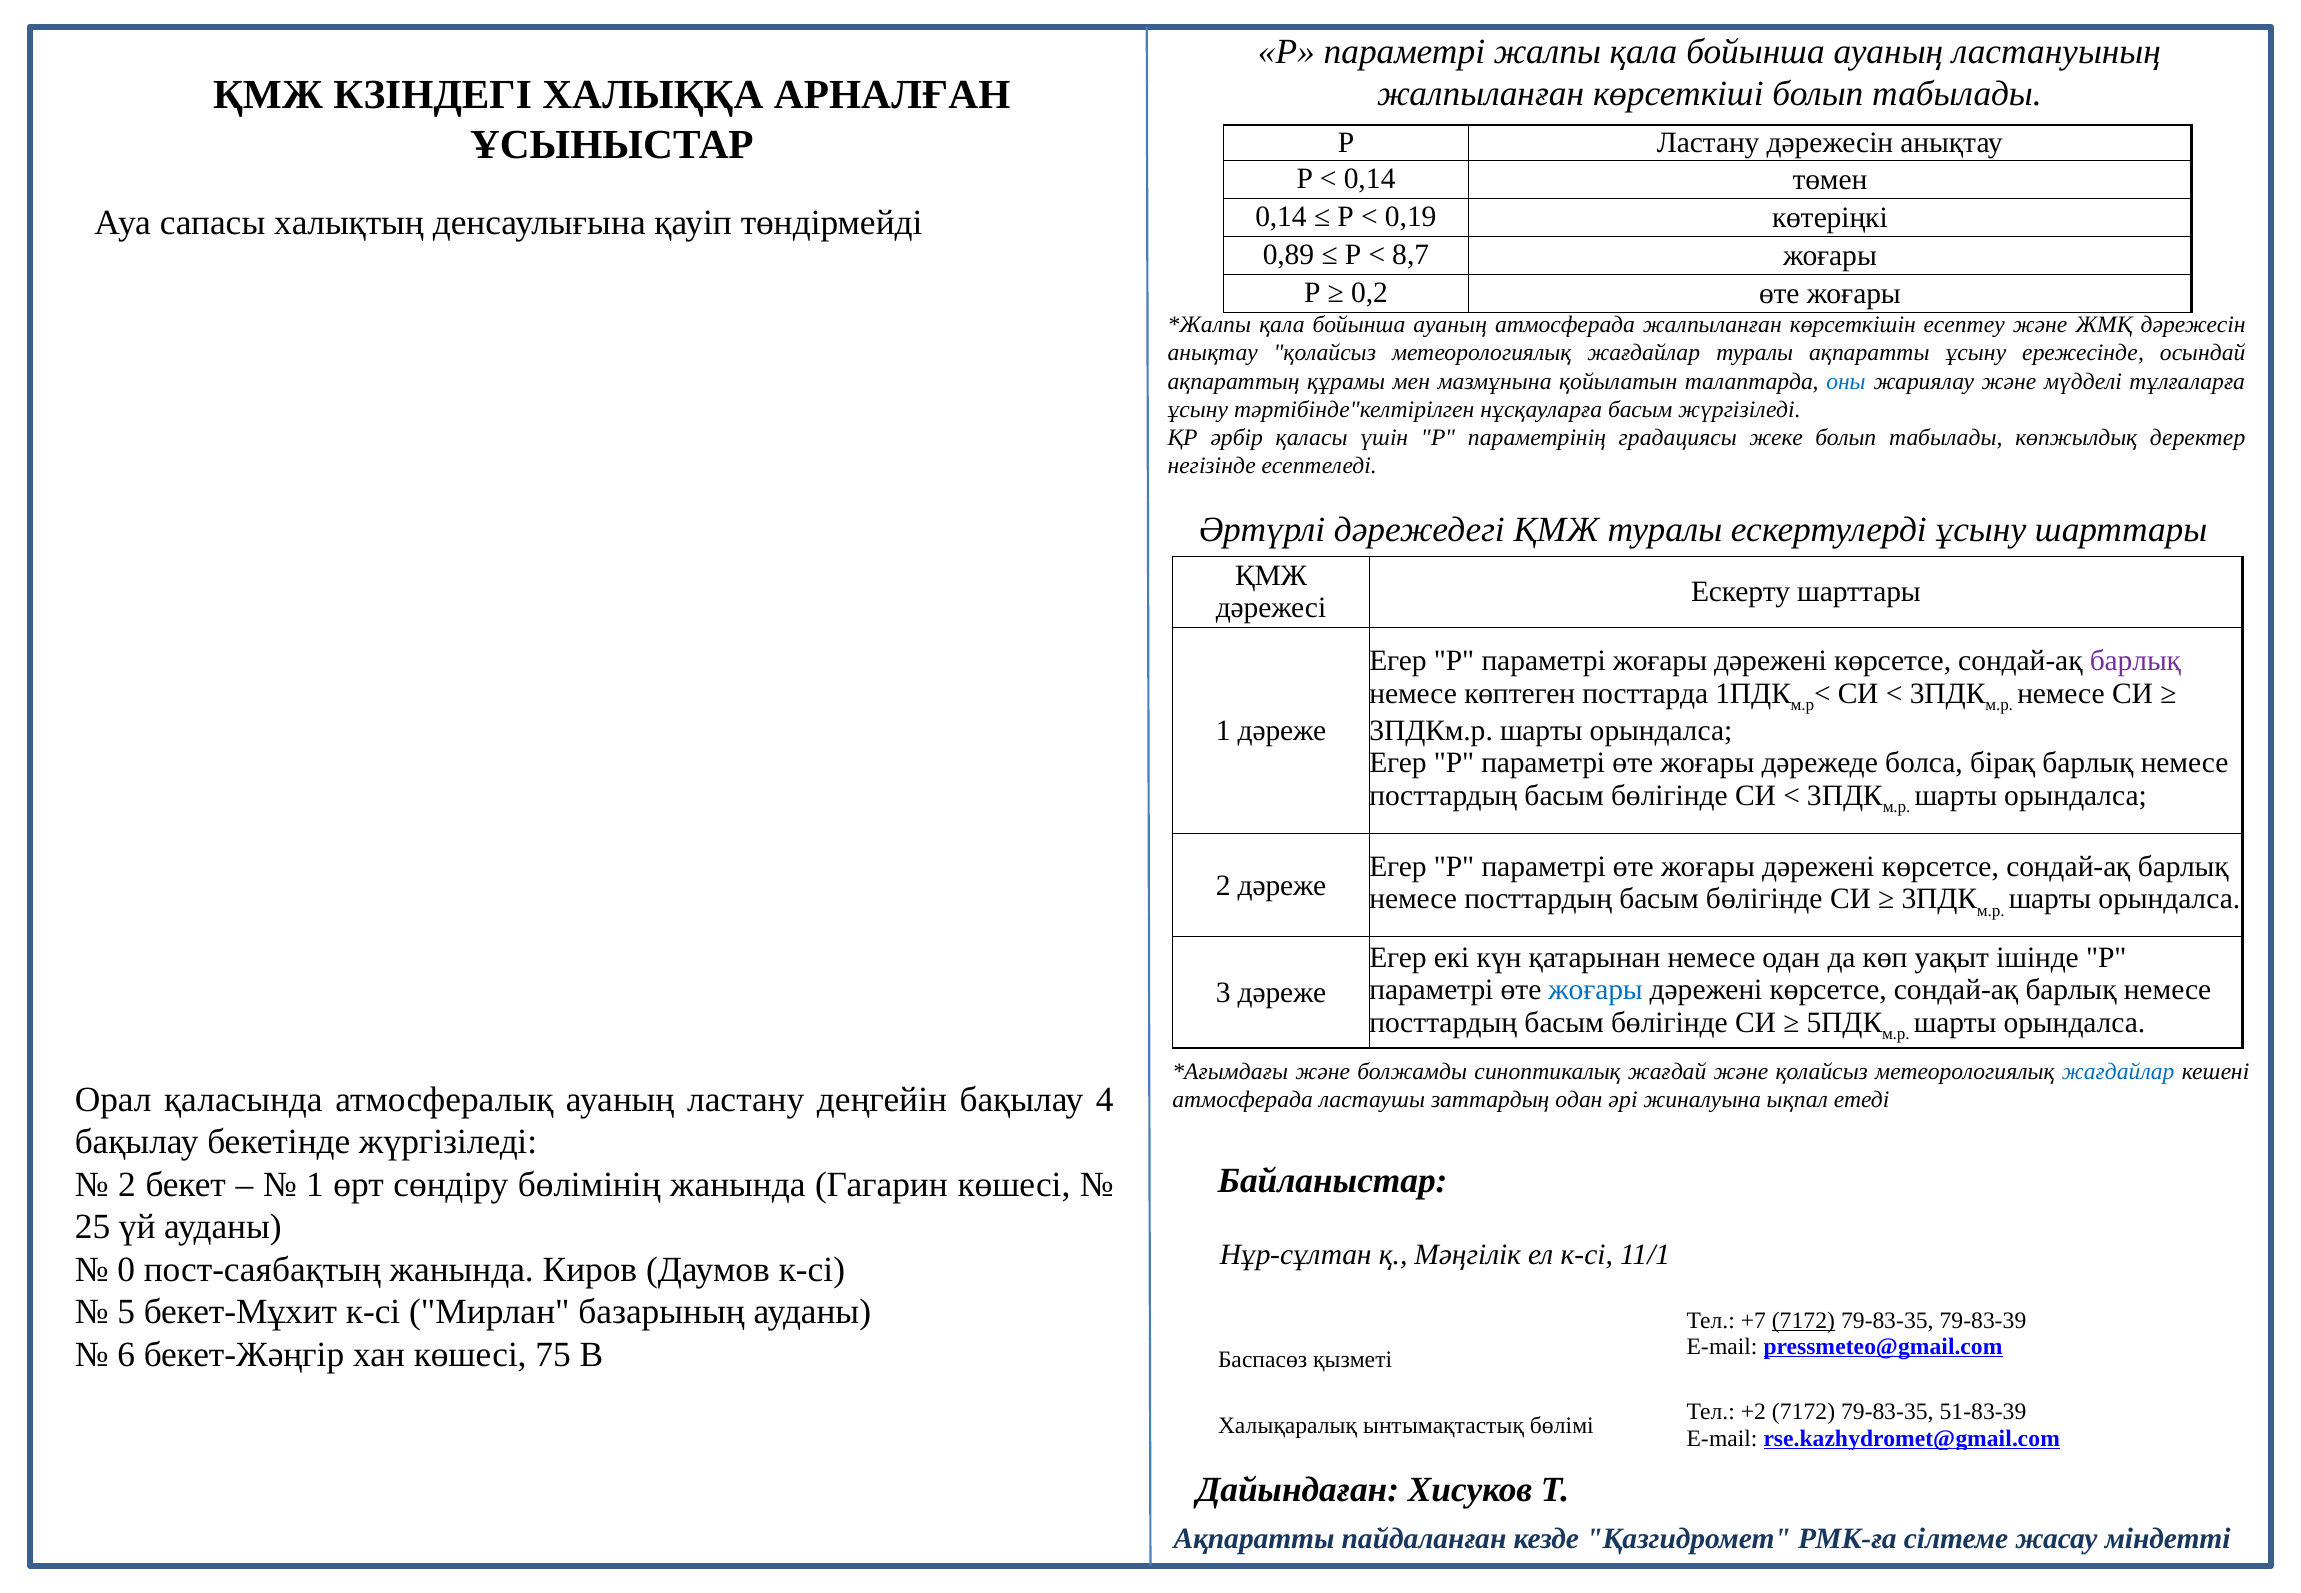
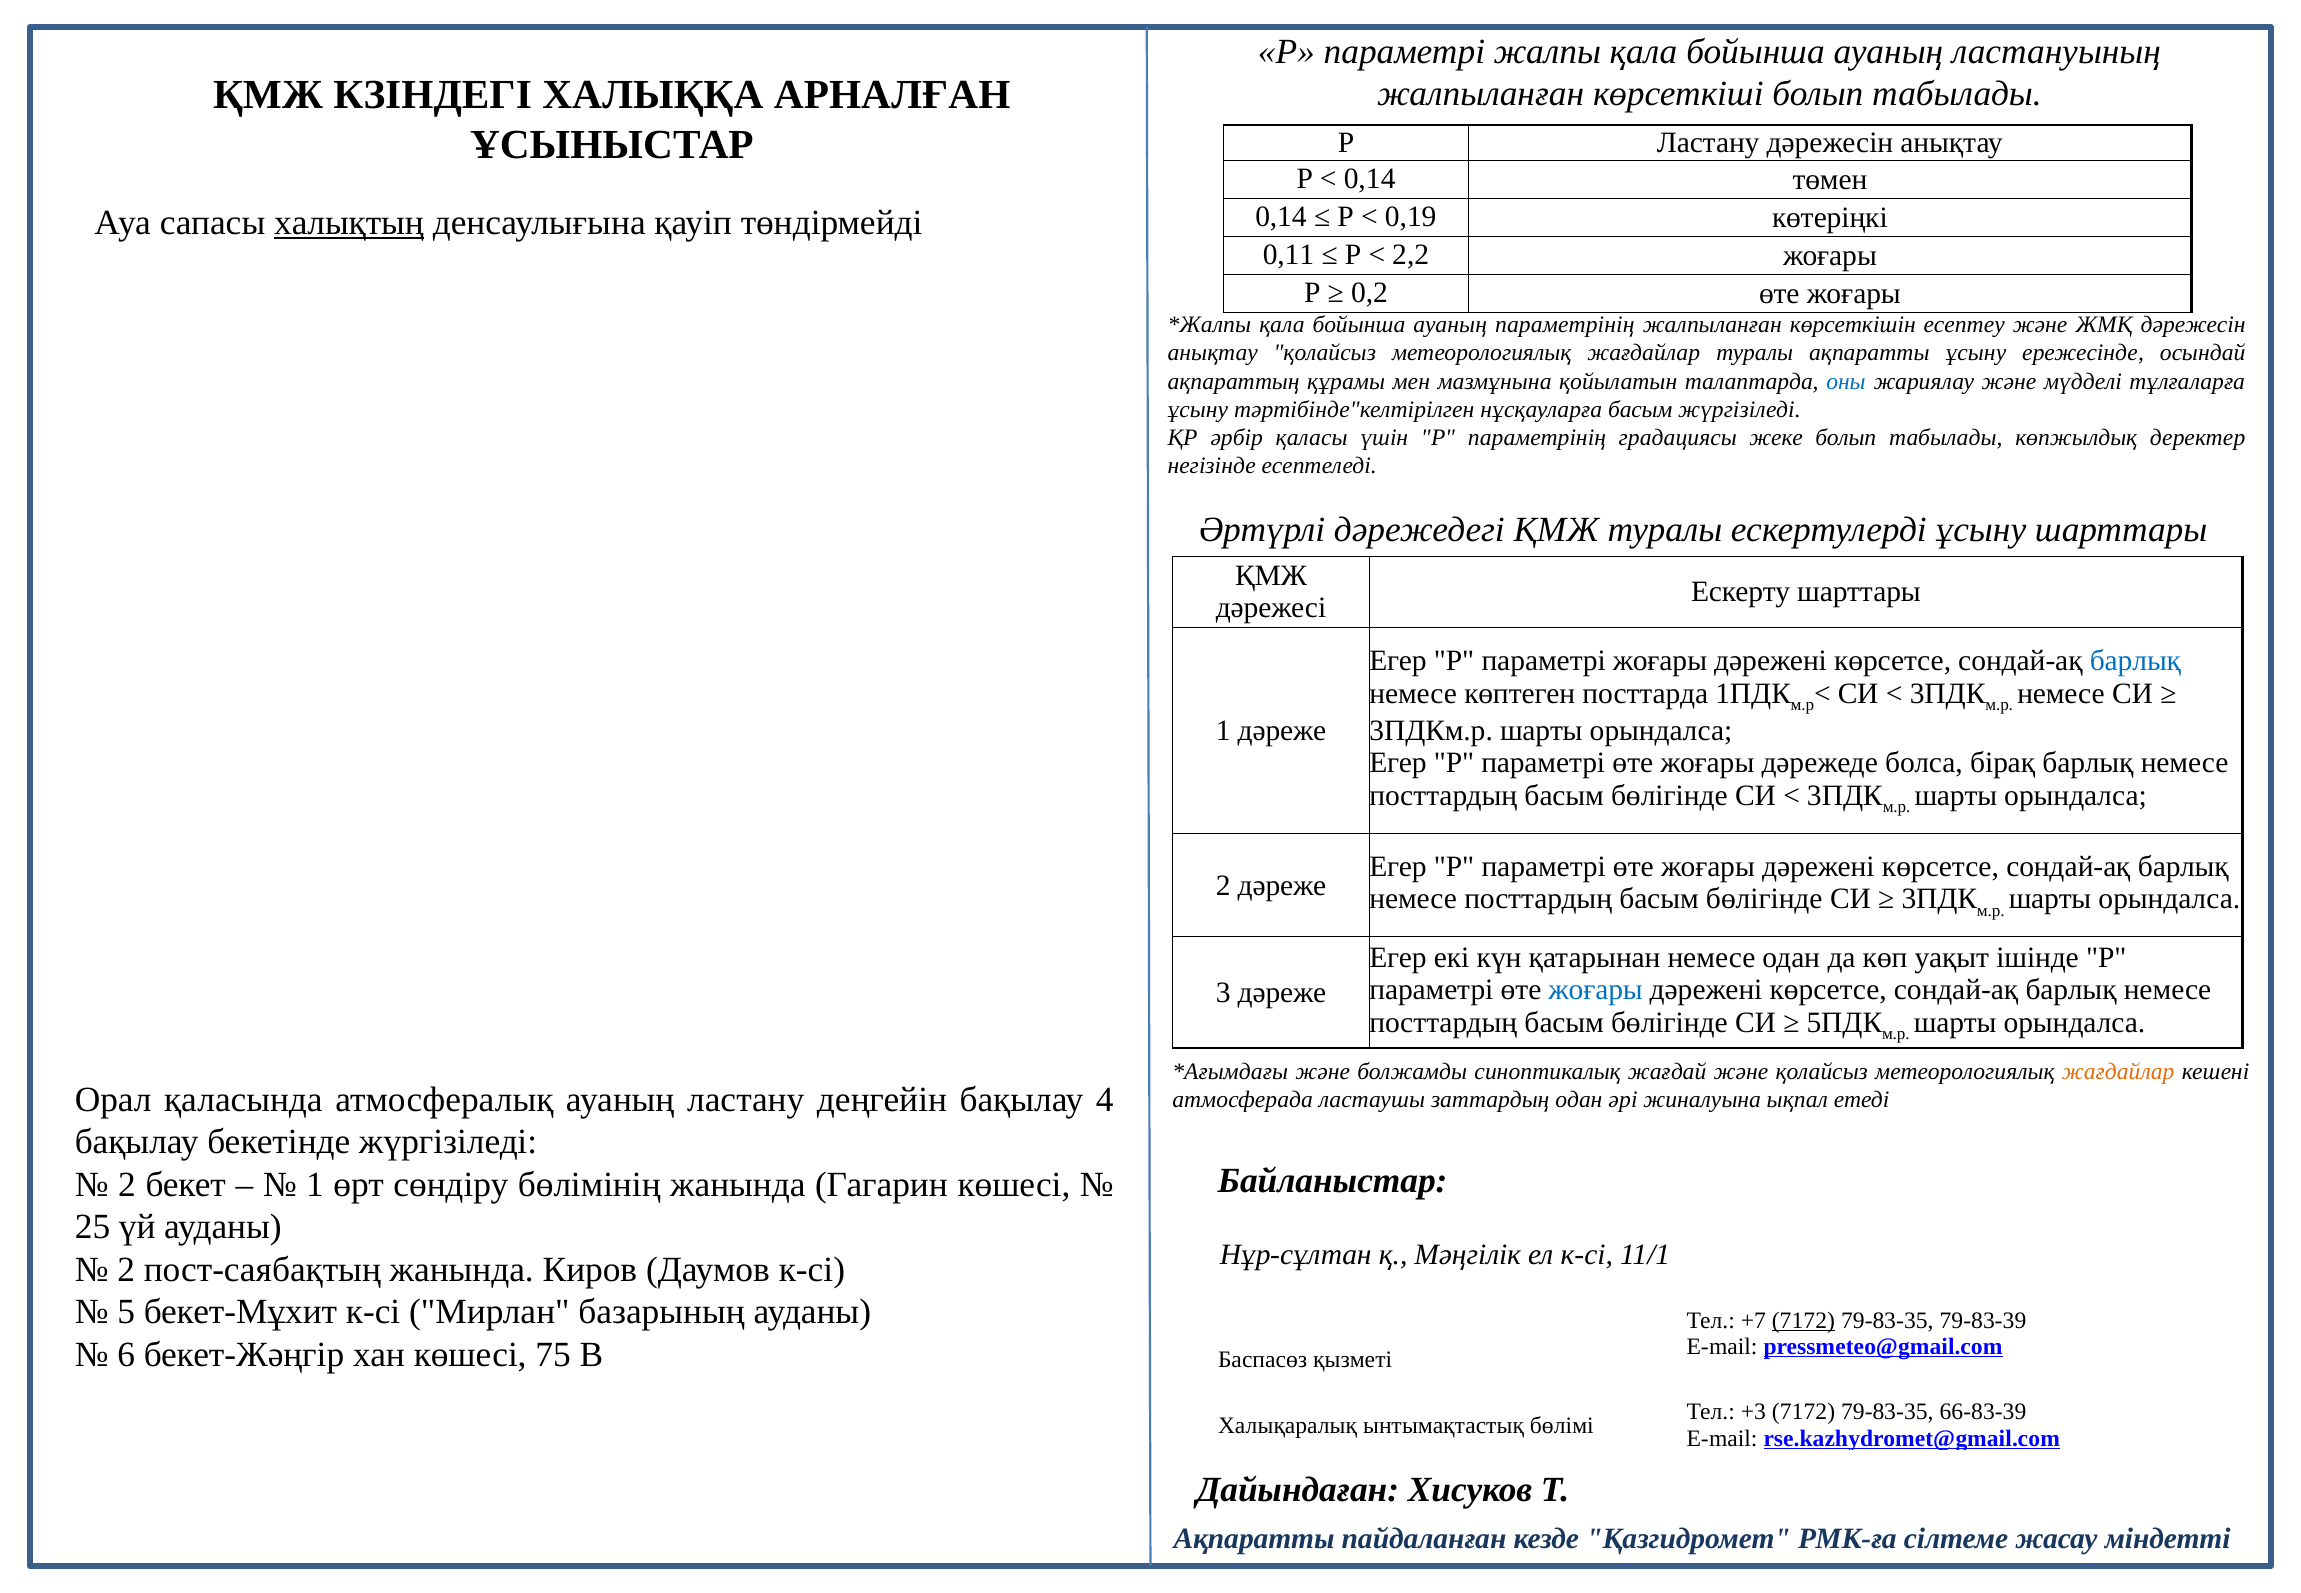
халықтың underline: none -> present
0,89: 0,89 -> 0,11
8,7: 8,7 -> 2,2
ауаның атмосферада: атмосферада -> параметрінің
барлық at (2135, 661) colour: purple -> blue
жағдайлар at (2118, 1071) colour: blue -> orange
0 at (126, 1270): 0 -> 2
+2: +2 -> +3
51-83-39: 51-83-39 -> 66-83-39
